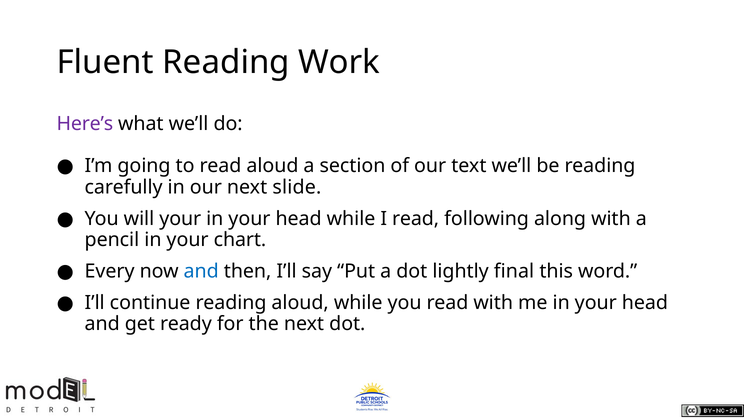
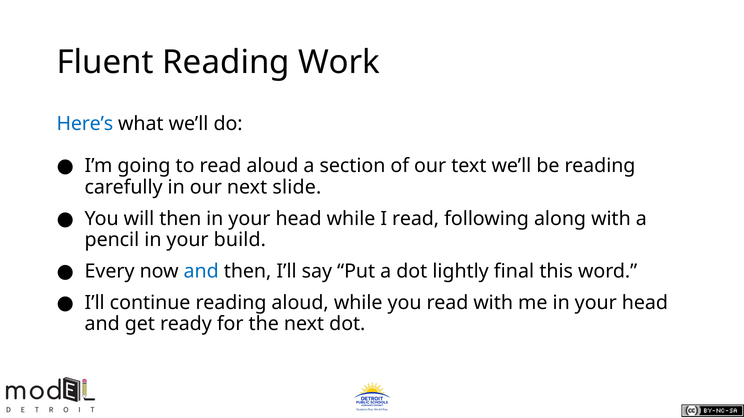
Here’s colour: purple -> blue
will your: your -> then
chart: chart -> build
